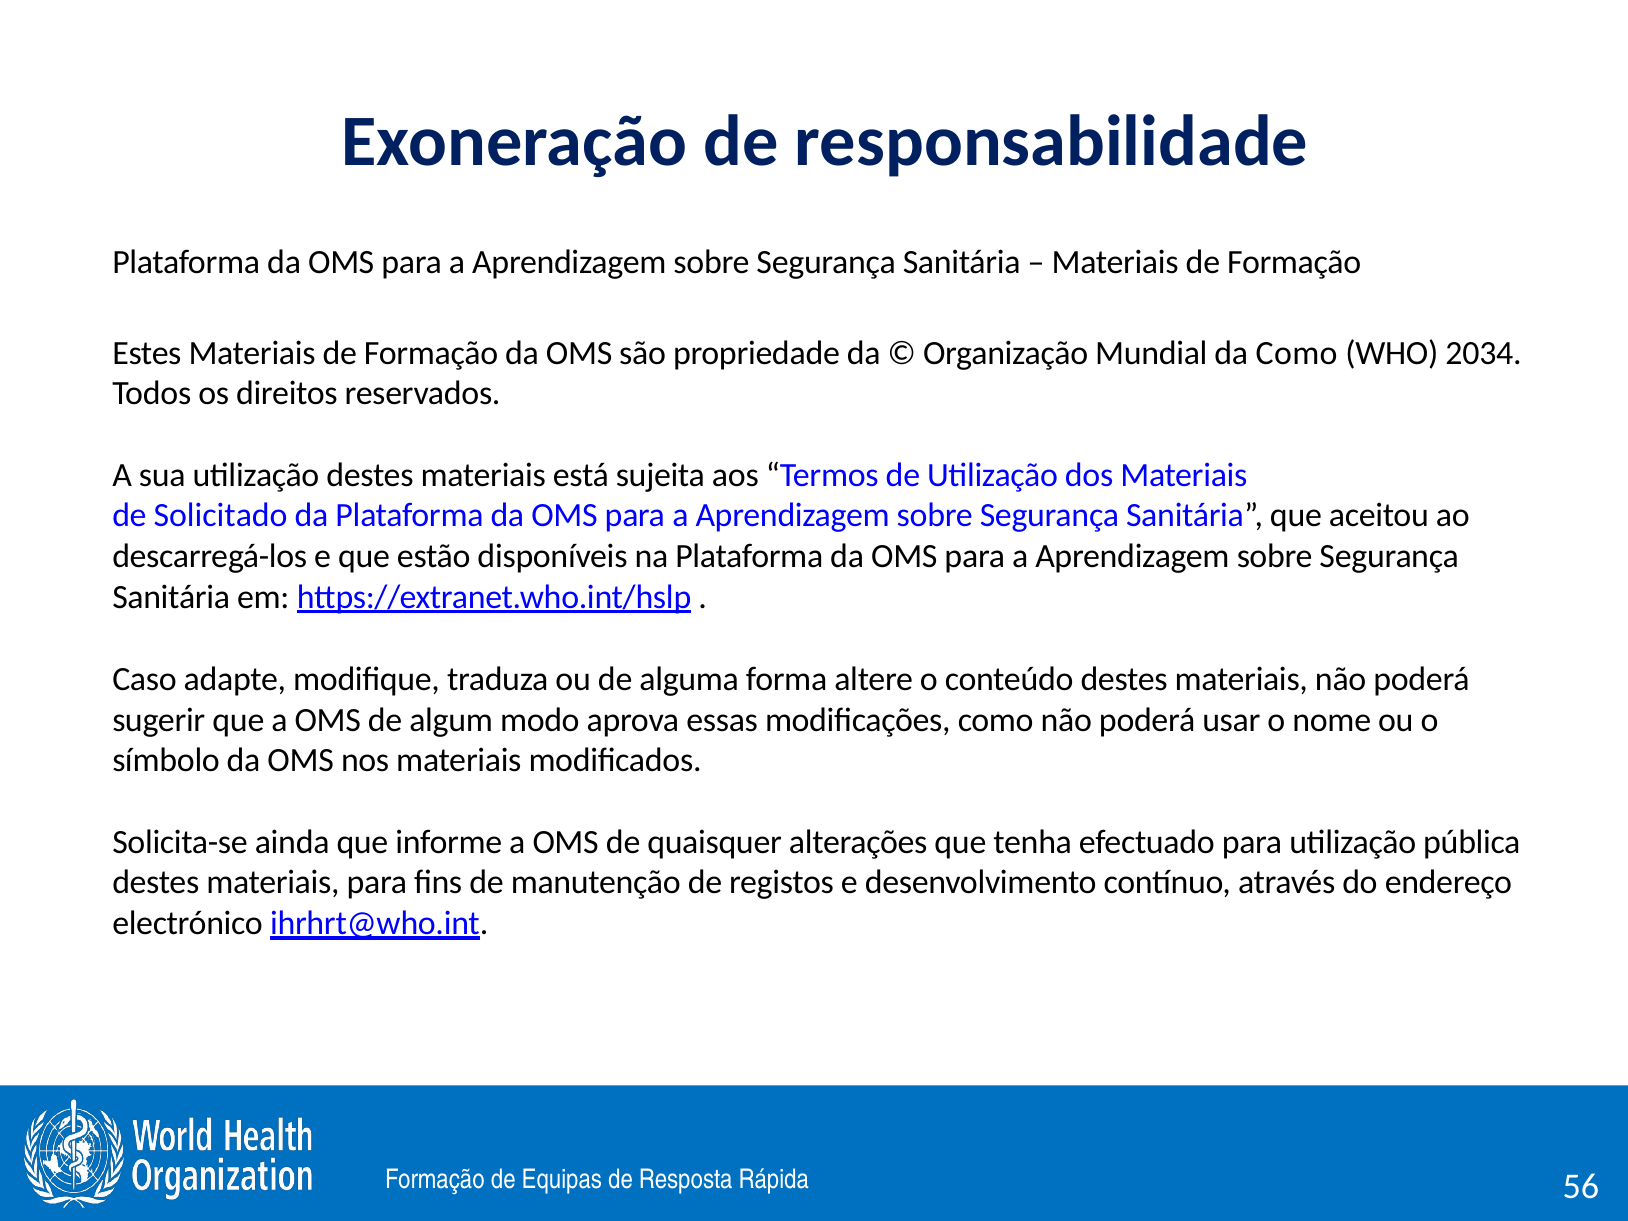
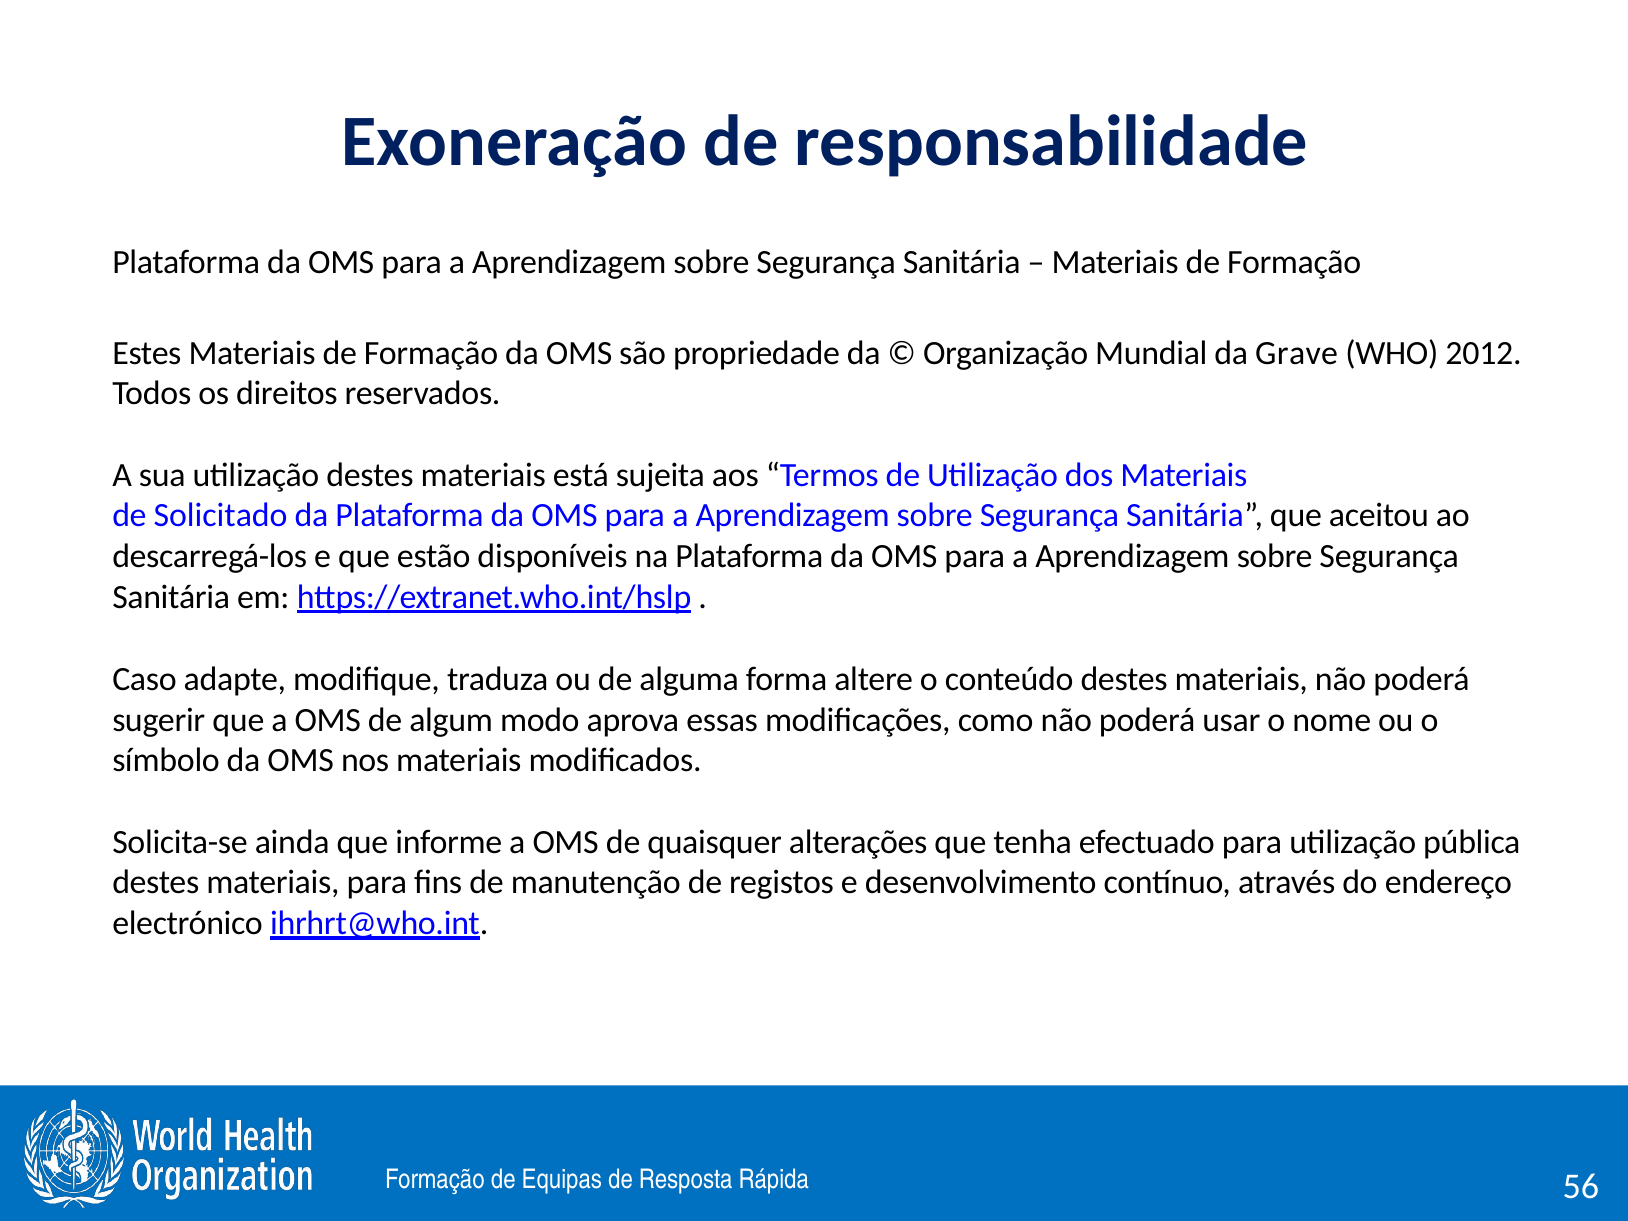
da Como: Como -> Grave
2034: 2034 -> 2012
